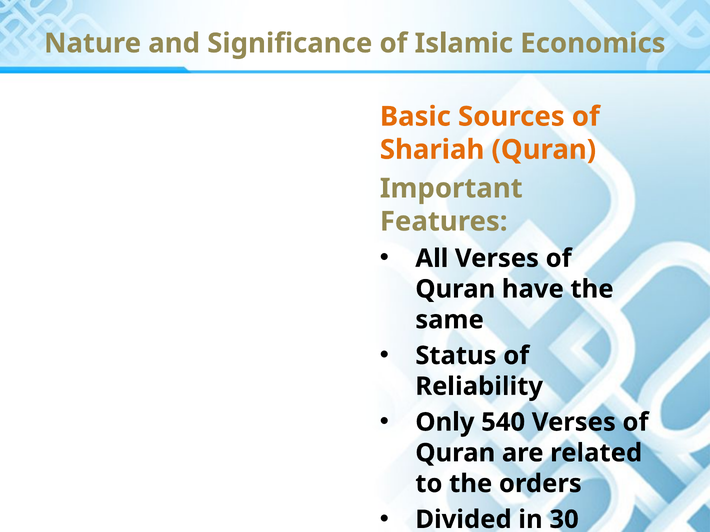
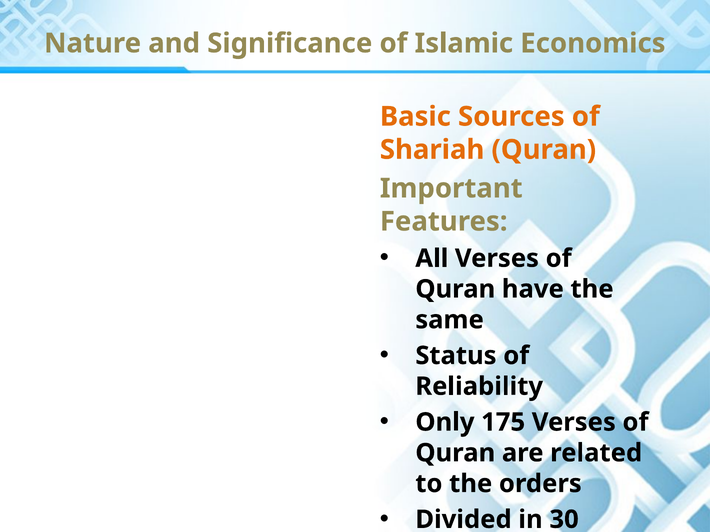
540: 540 -> 175
